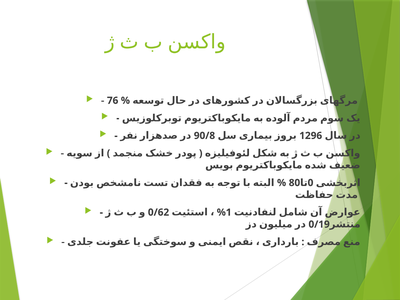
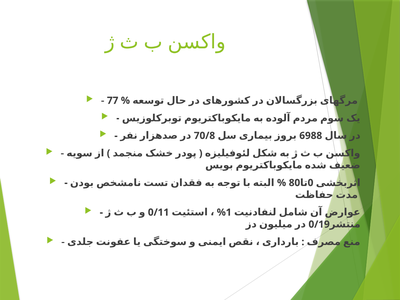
76: 76 -> 77
90/8: 90/8 -> 70/8
1296: 1296 -> 6988
0/62: 0/62 -> 0/11
